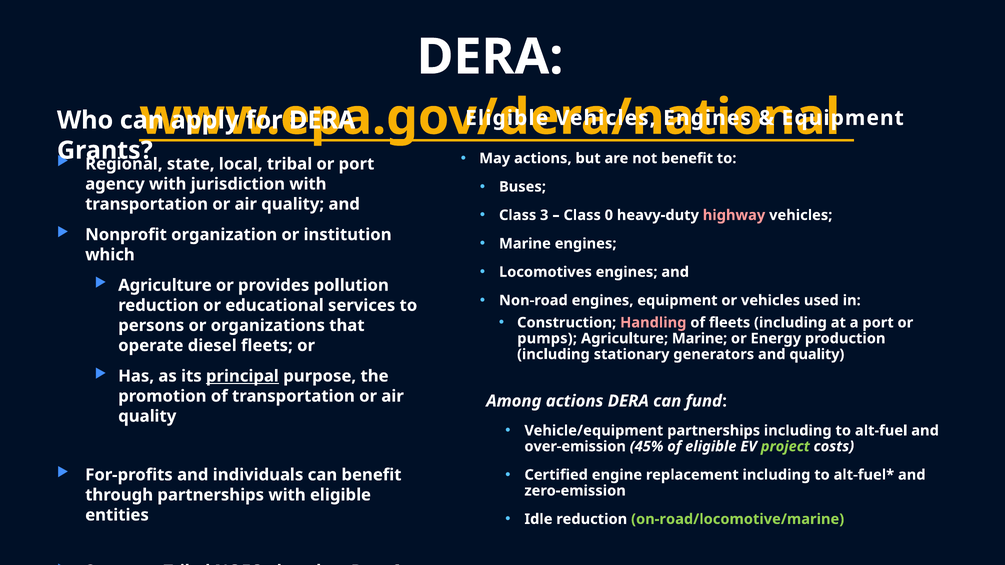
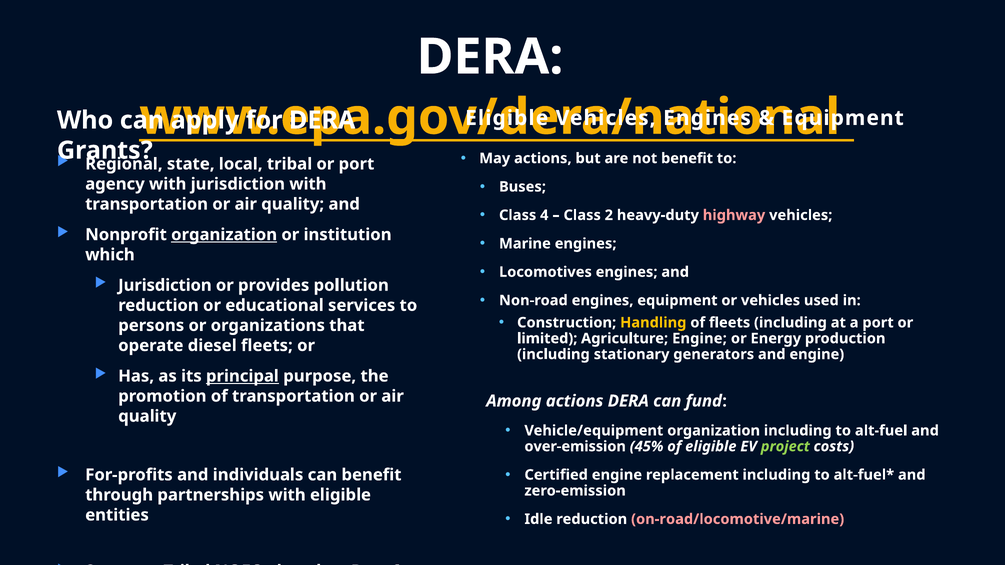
3: 3 -> 4
0: 0 -> 2
organization at (224, 235) underline: none -> present
Agriculture at (165, 285): Agriculture -> Jurisdiction
Handling colour: pink -> yellow
pumps: pumps -> limited
Agriculture Marine: Marine -> Engine
and quality: quality -> engine
Vehicle/equipment partnerships: partnerships -> organization
on-road/locomotive/marine colour: light green -> pink
